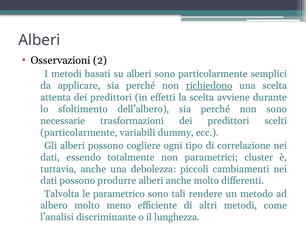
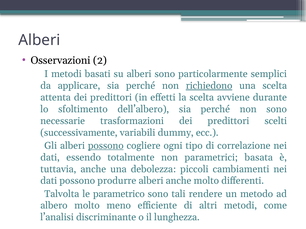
particolarmente at (79, 133): particolarmente -> successivamente
possono at (106, 146) underline: none -> present
cluster: cluster -> basata
